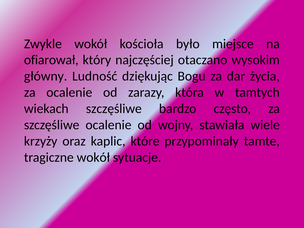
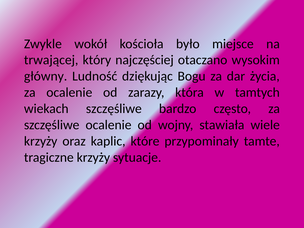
ofiarował: ofiarował -> trwającej
tragiczne wokół: wokół -> krzyży
